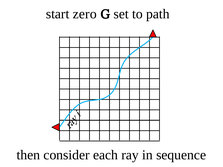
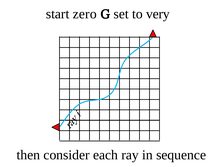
path: path -> very
